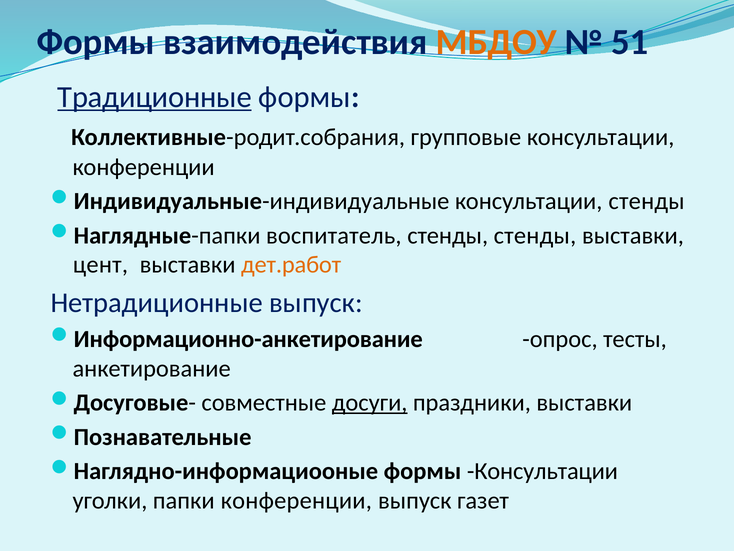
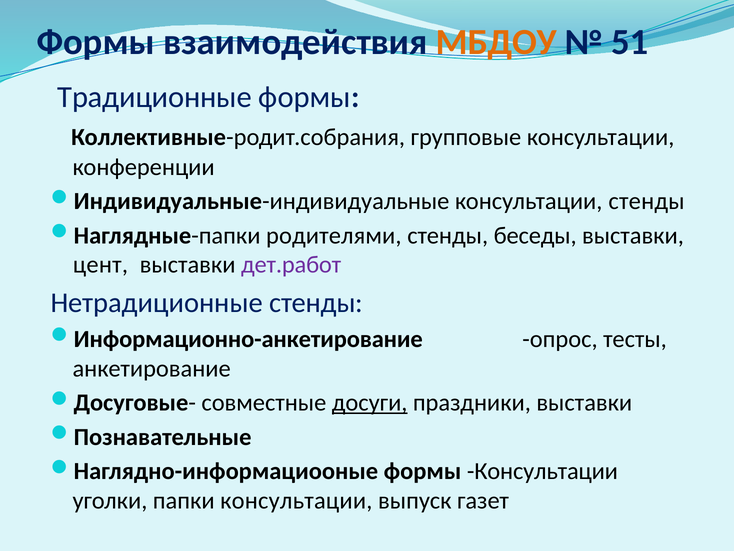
Традиционные underline: present -> none
воспитатель: воспитатель -> родителями
стенды стенды: стенды -> беседы
дет.работ colour: orange -> purple
Нетрадиционные выпуск: выпуск -> стенды
папки конференции: конференции -> консультации
